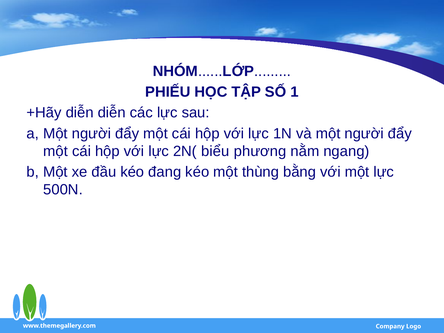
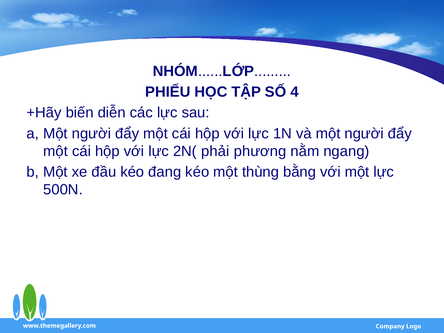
1: 1 -> 4
+Hãy diễn: diễn -> biến
biểu: biểu -> phải
